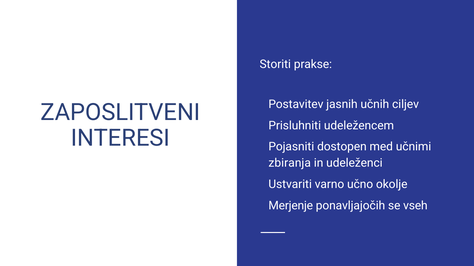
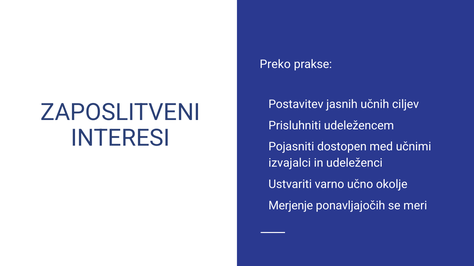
Storiti: Storiti -> Preko
zbiranja: zbiranja -> izvajalci
vseh: vseh -> meri
